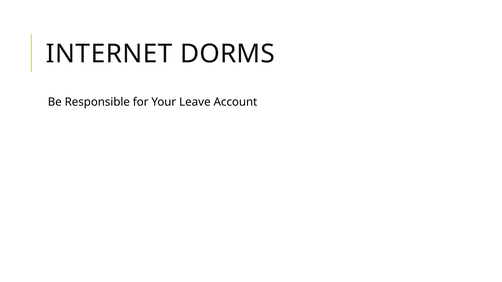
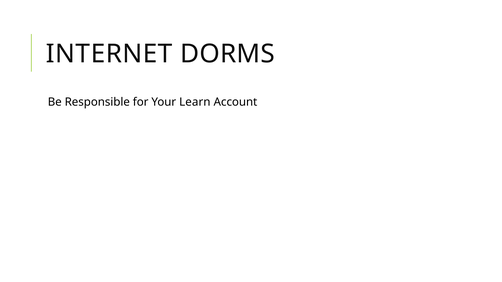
Leave: Leave -> Learn
